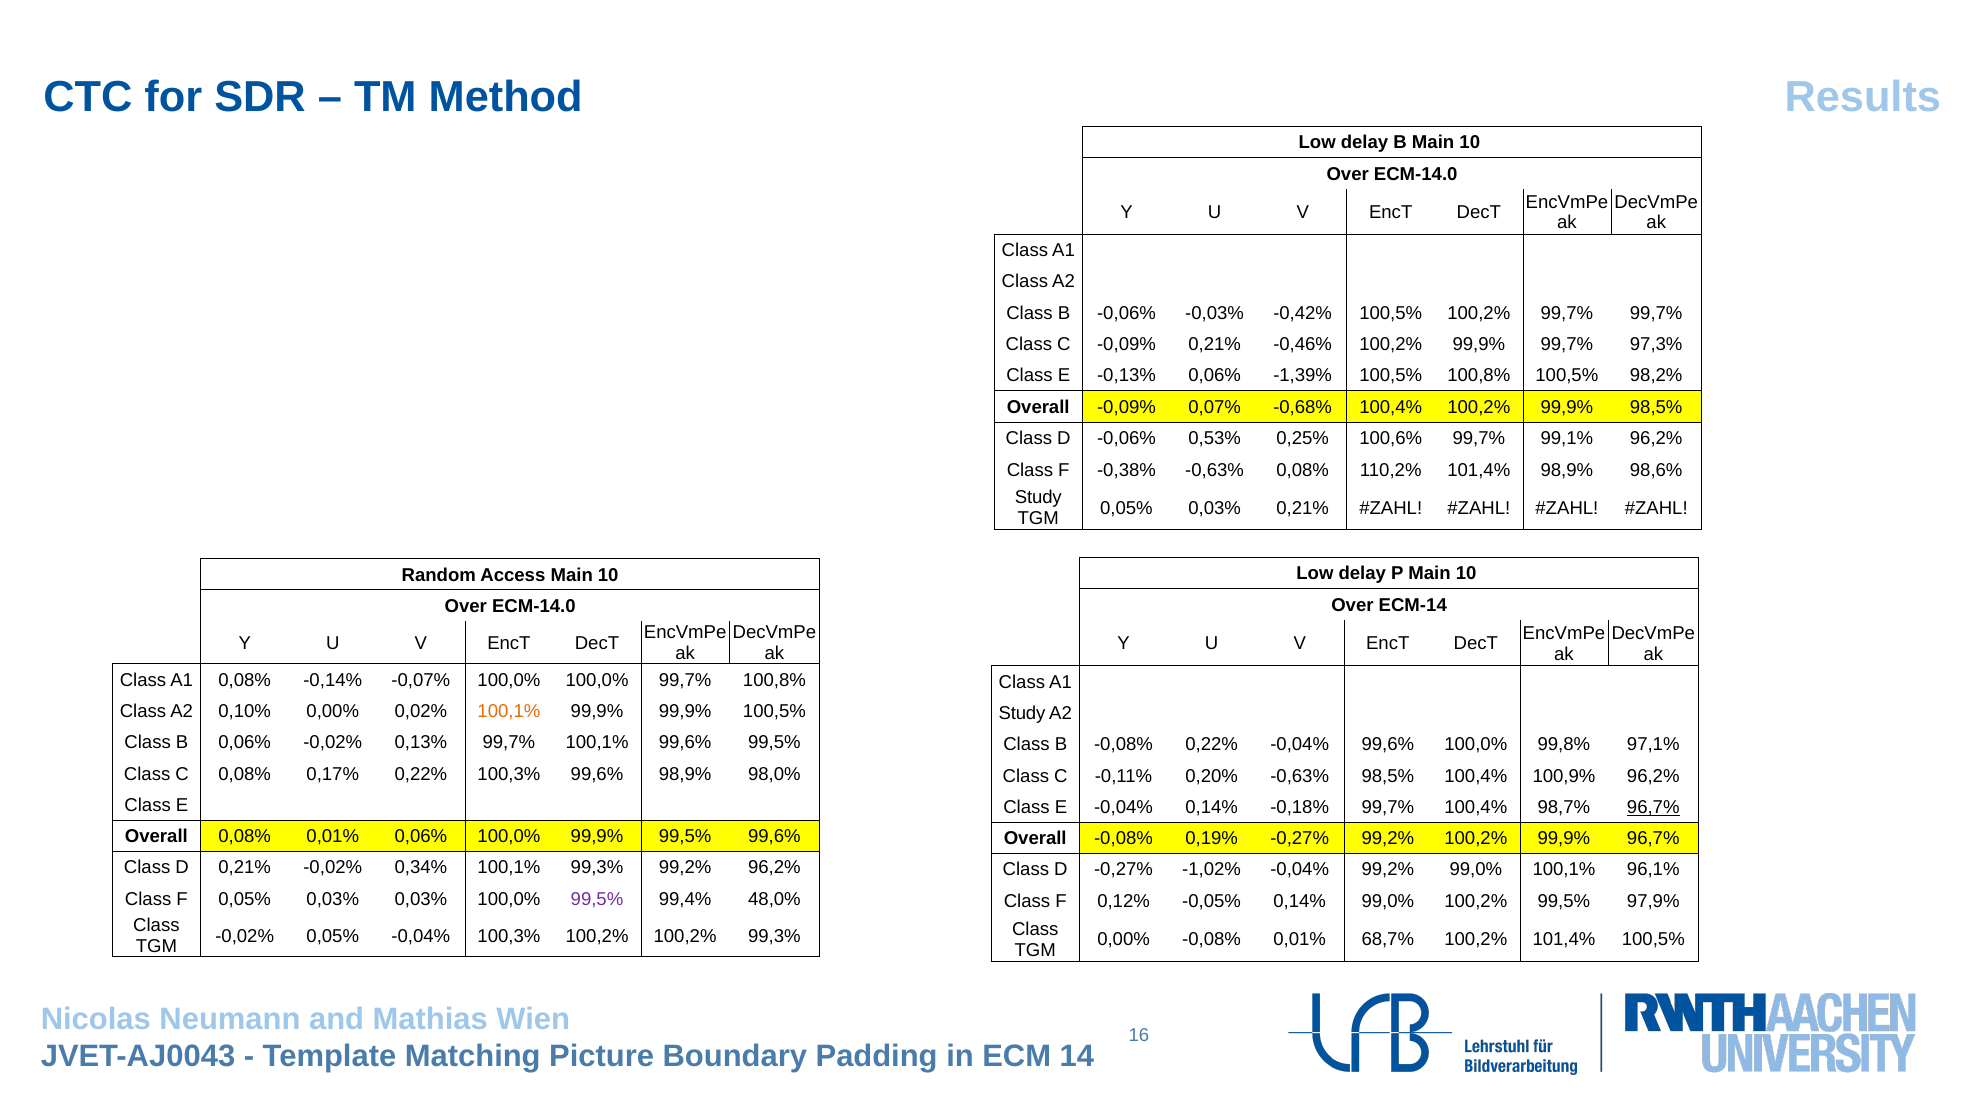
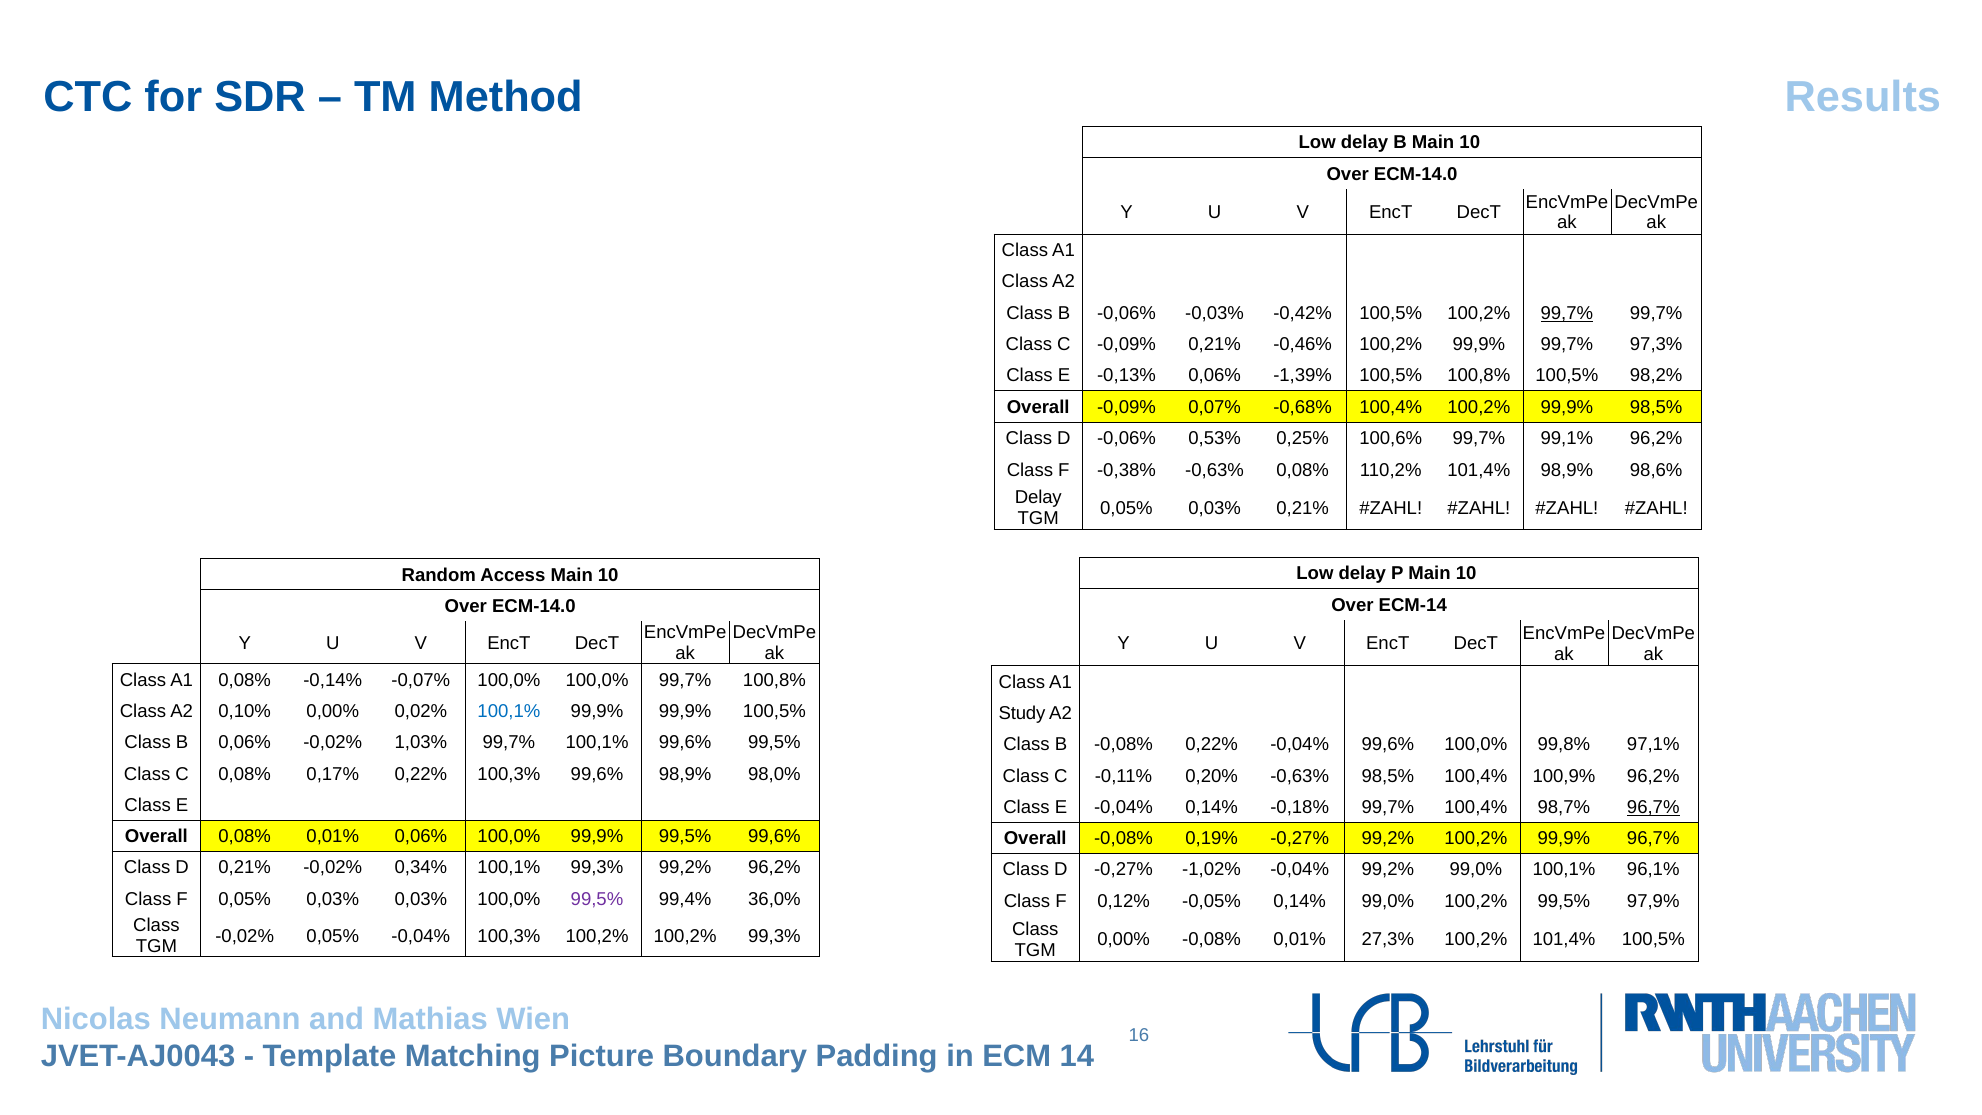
99,7% at (1567, 313) underline: none -> present
Study at (1038, 498): Study -> Delay
100,1% at (509, 711) colour: orange -> blue
0,13%: 0,13% -> 1,03%
48,0%: 48,0% -> 36,0%
68,7%: 68,7% -> 27,3%
